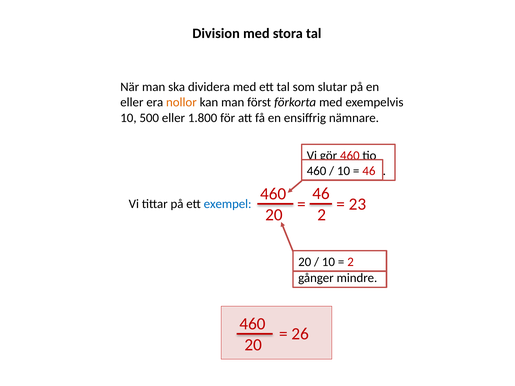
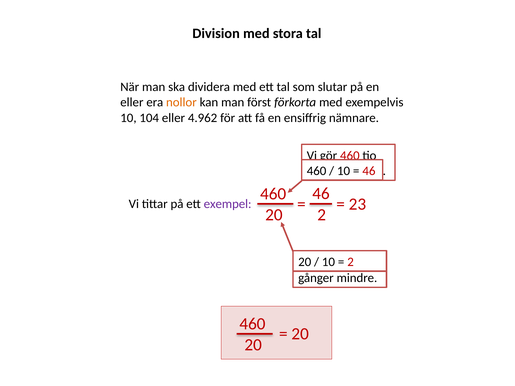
500: 500 -> 104
1.800: 1.800 -> 4.962
exempel colour: blue -> purple
26 at (300, 334): 26 -> 20
